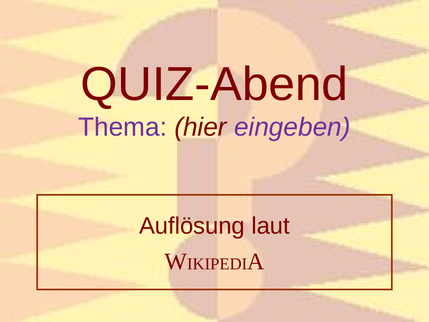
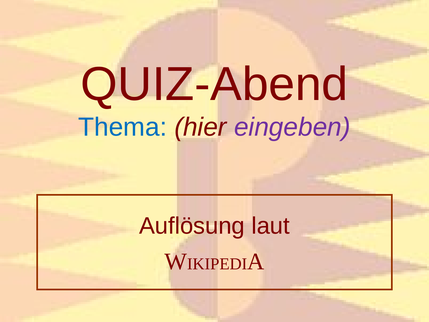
Thema colour: purple -> blue
